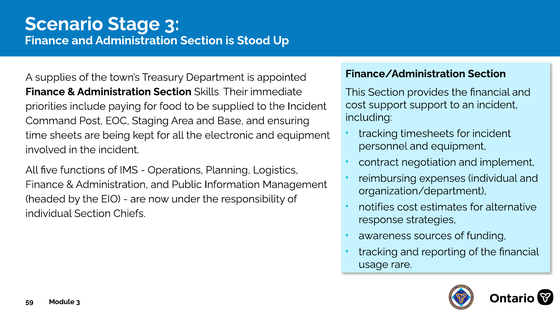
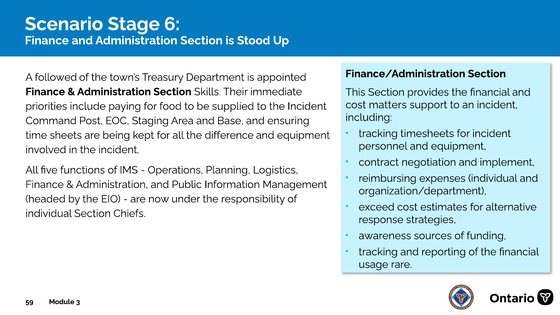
Stage 3: 3 -> 6
supplies: supplies -> followed
cost support: support -> matters
electronic: electronic -> difference
notifies: notifies -> exceed
